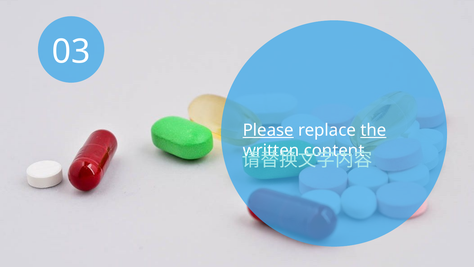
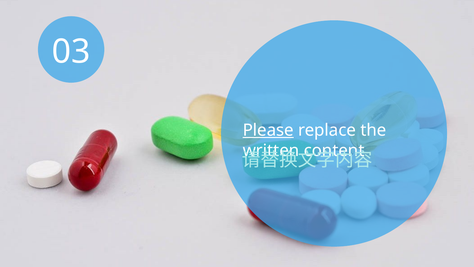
the underline: present -> none
